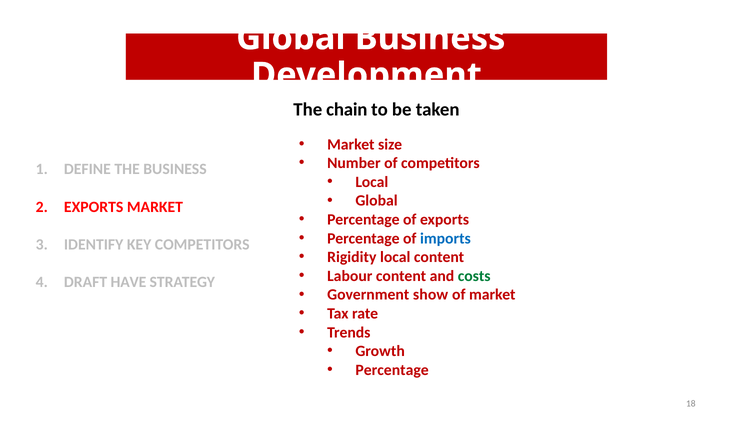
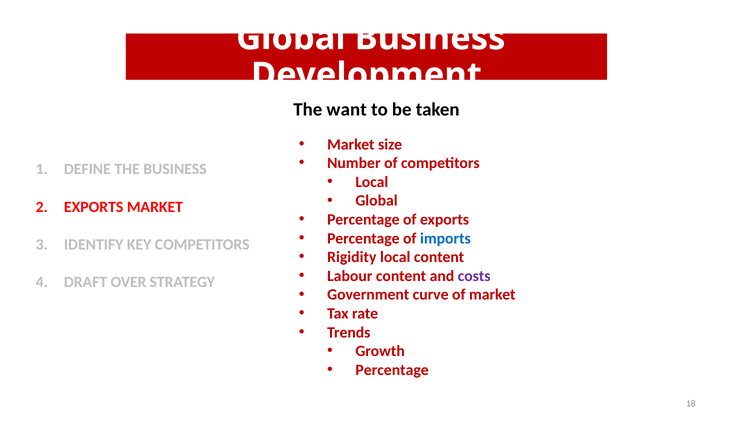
chain: chain -> want
costs colour: green -> purple
HAVE: HAVE -> OVER
show: show -> curve
